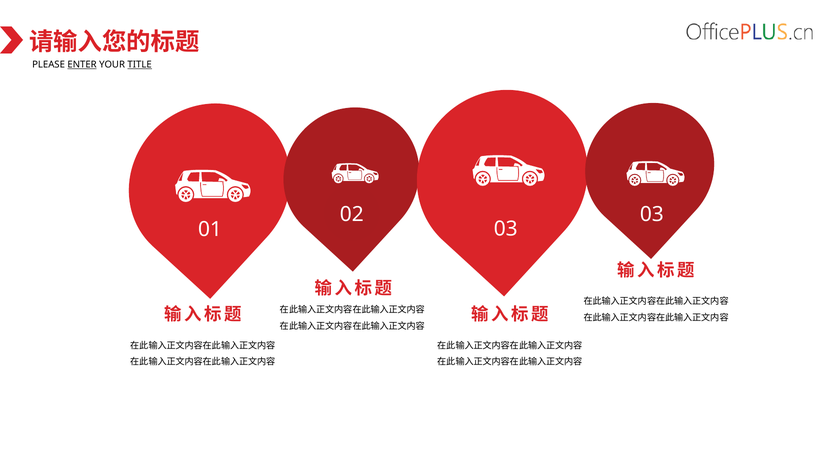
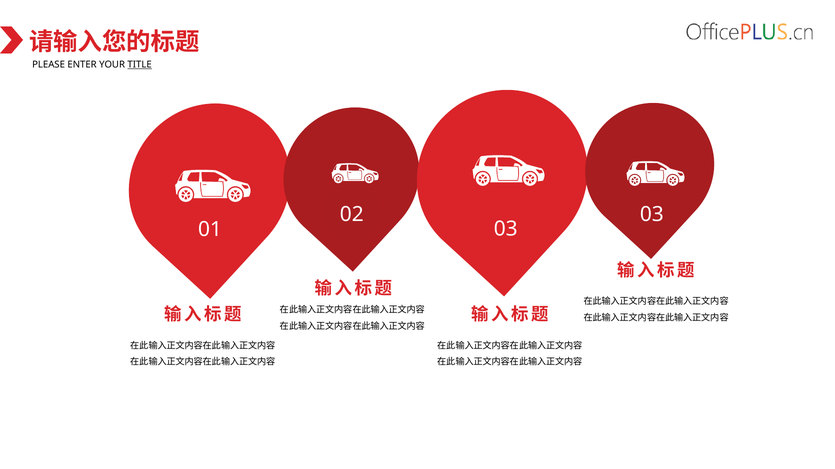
ENTER underline: present -> none
